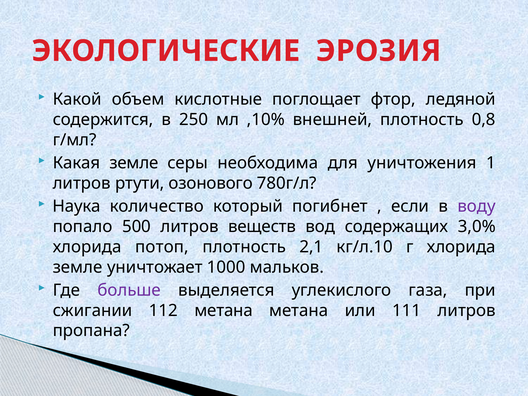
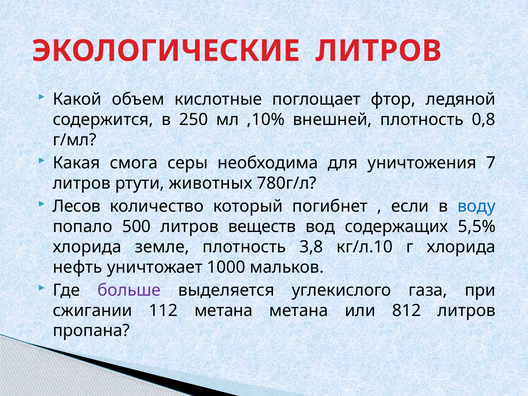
ЭКОЛОГИЧЕСКИЕ ЭРОЗИЯ: ЭРОЗИЯ -> ЛИТРОВ
Какая земле: земле -> смога
1: 1 -> 7
озонового: озонового -> животных
Наука: Наука -> Лесов
воду colour: purple -> blue
3,0%: 3,0% -> 5,5%
потоп: потоп -> земле
2,1: 2,1 -> 3,8
земле at (78, 267): земле -> нефть
111: 111 -> 812
